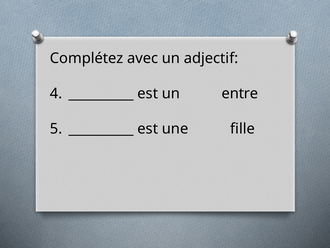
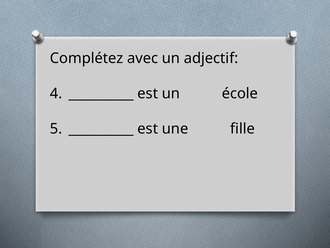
entre: entre -> école
